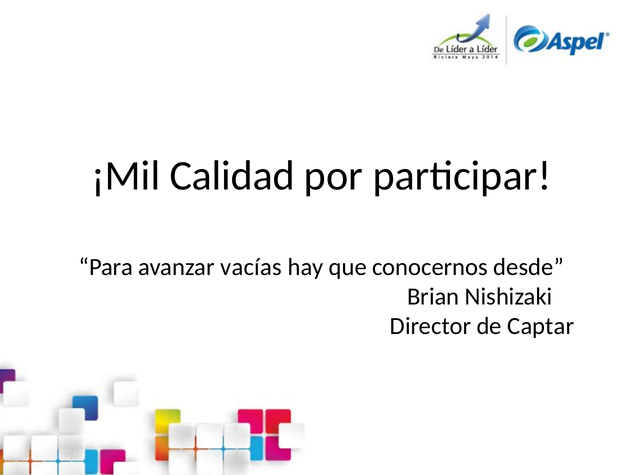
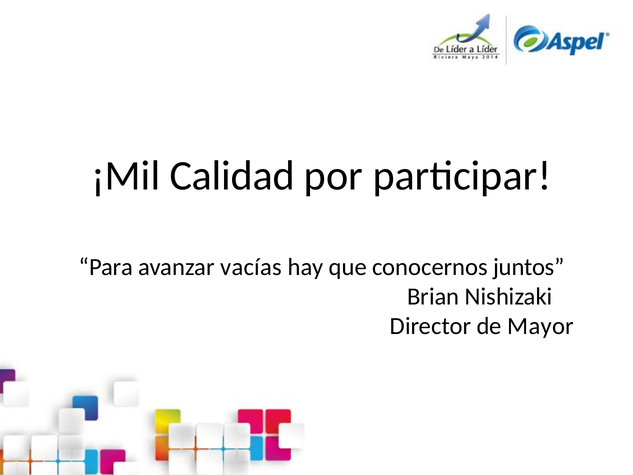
desde: desde -> juntos
Captar: Captar -> Mayor
